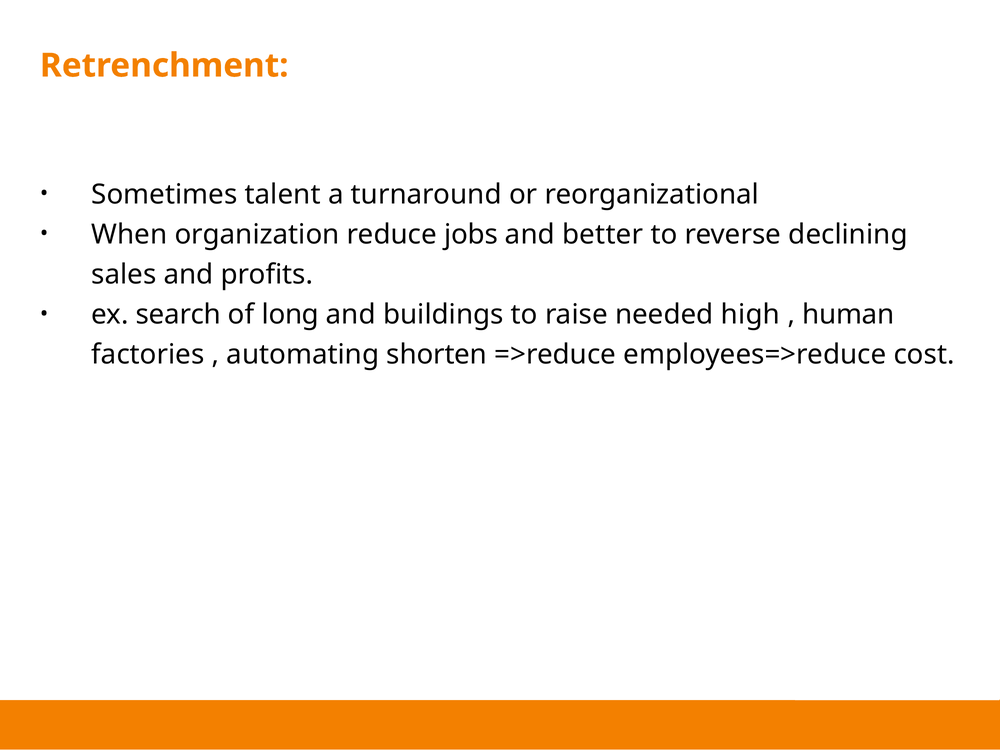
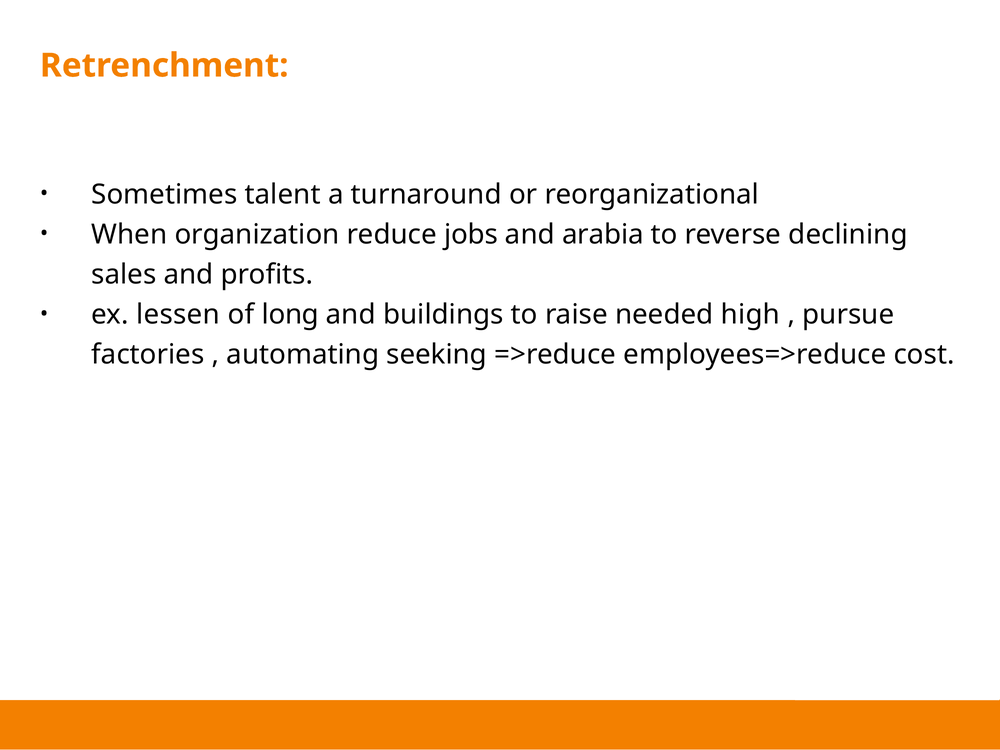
better: better -> arabia
search: search -> lessen
human: human -> pursue
shorten: shorten -> seeking
